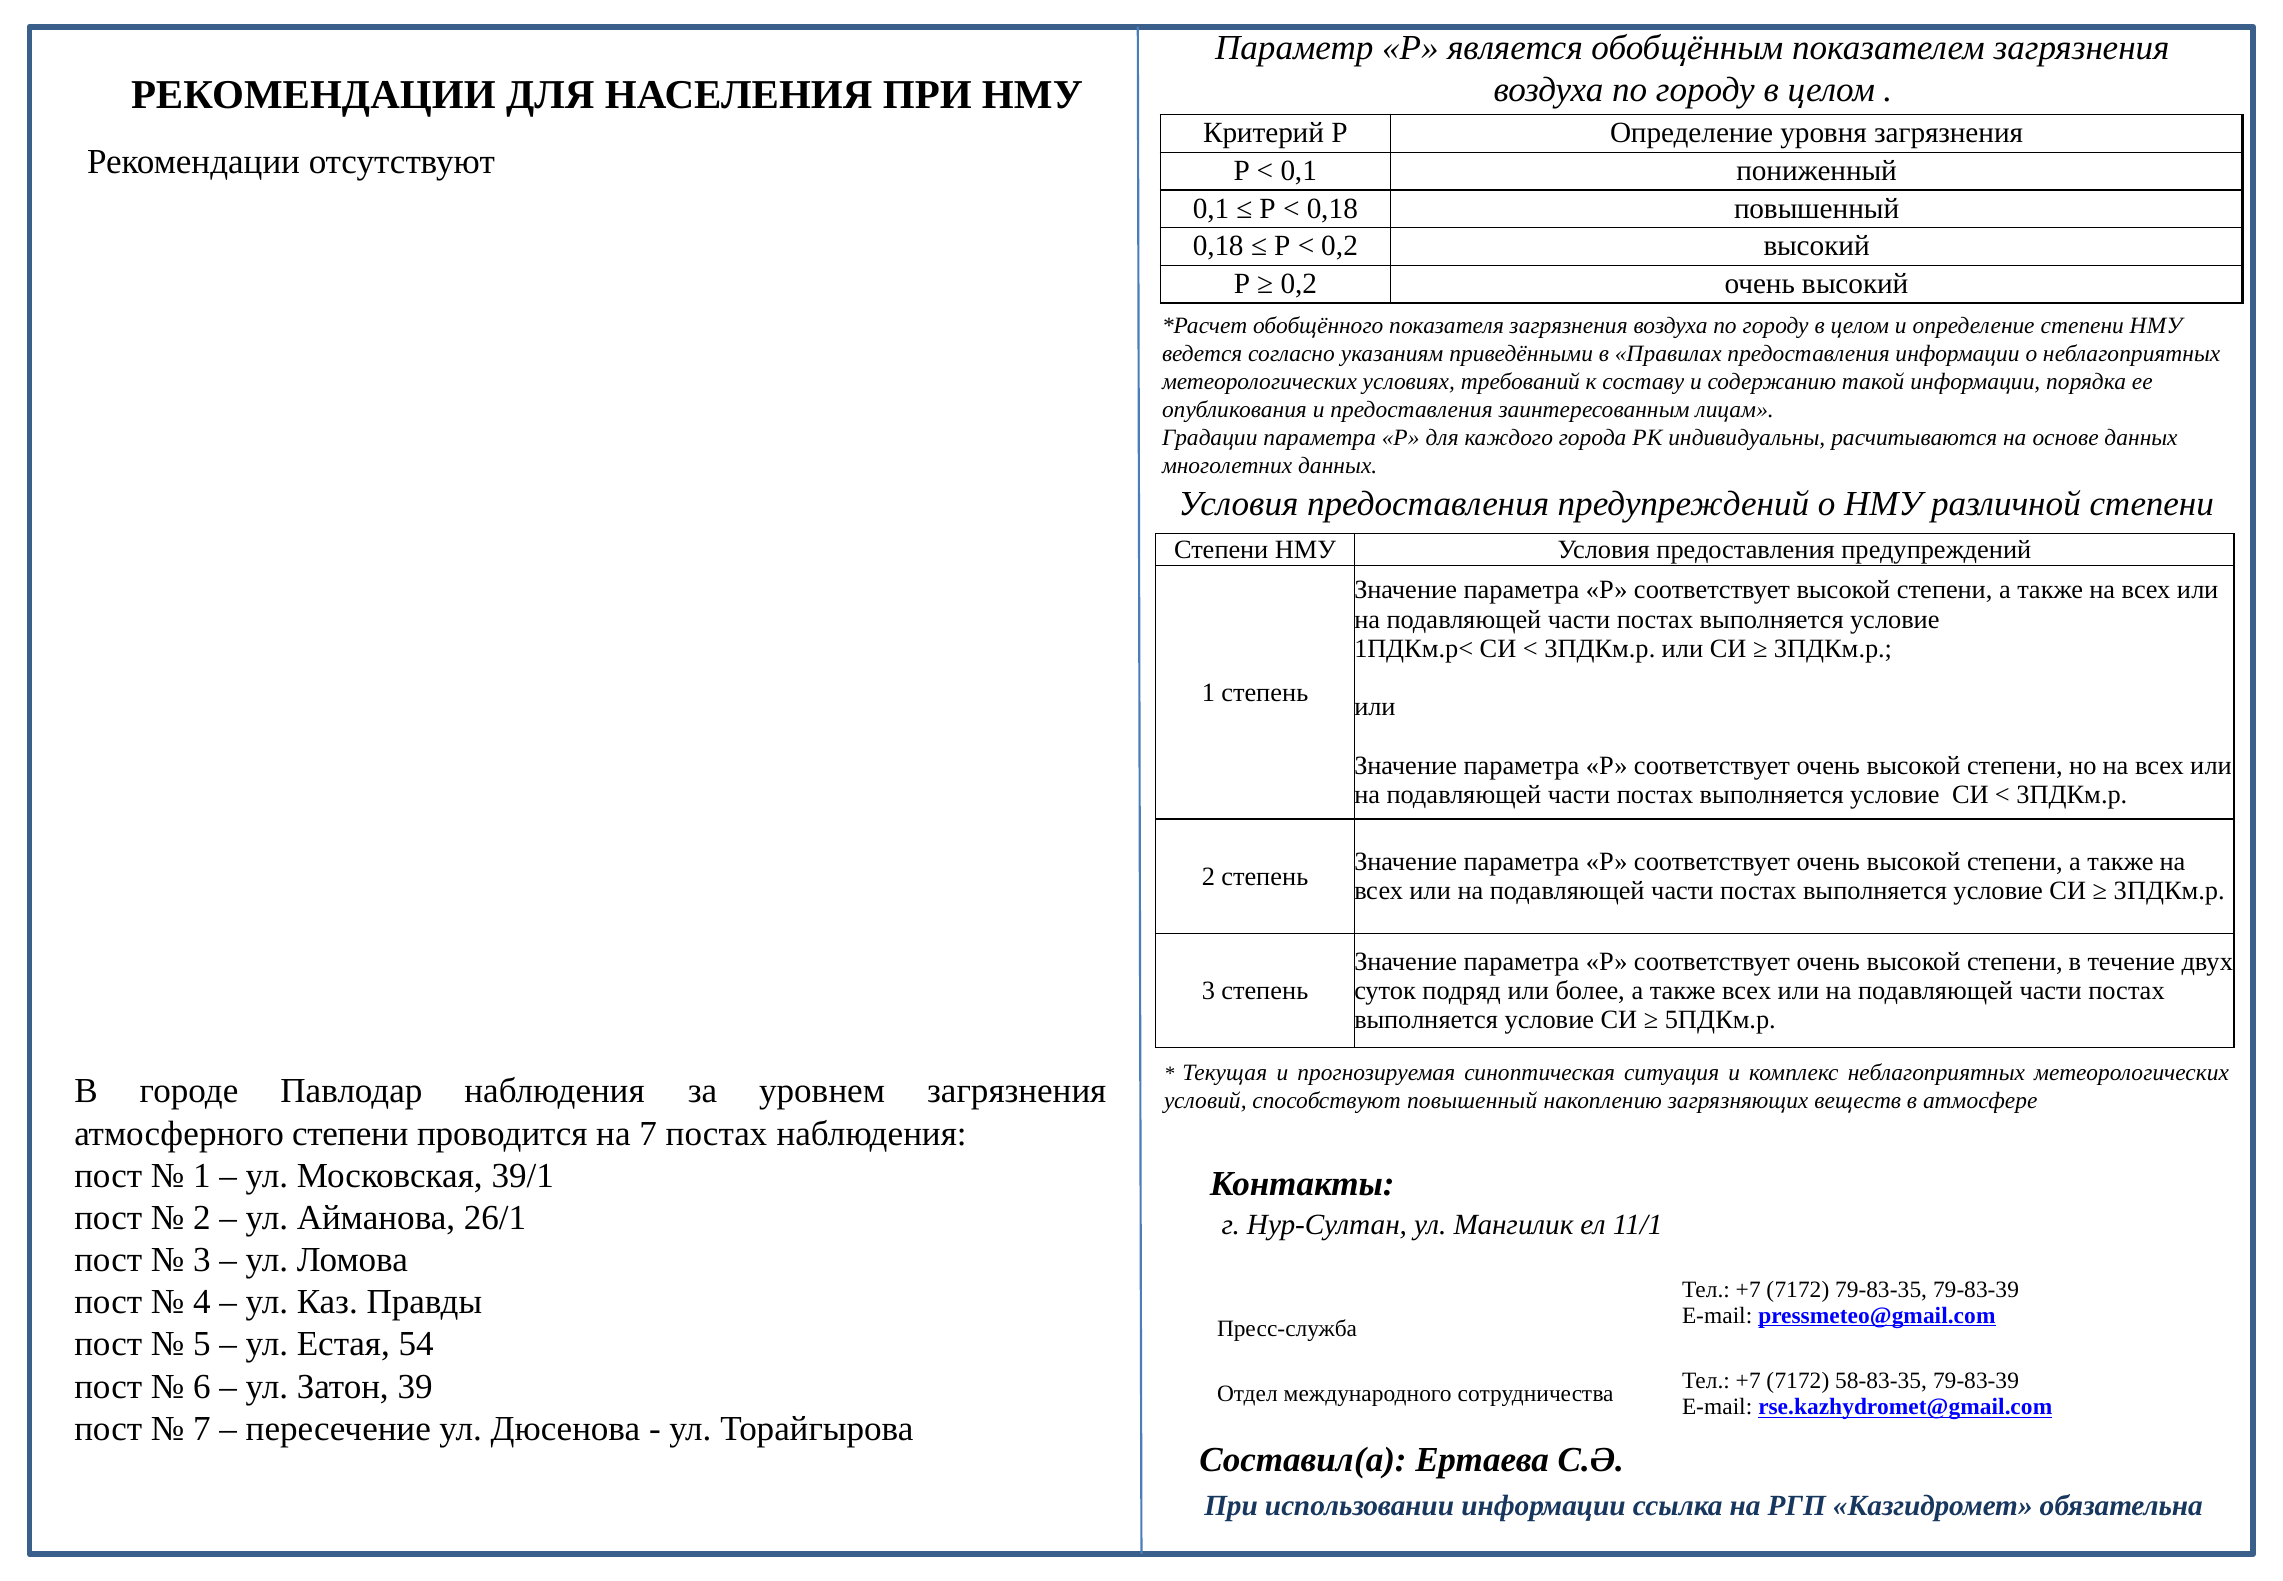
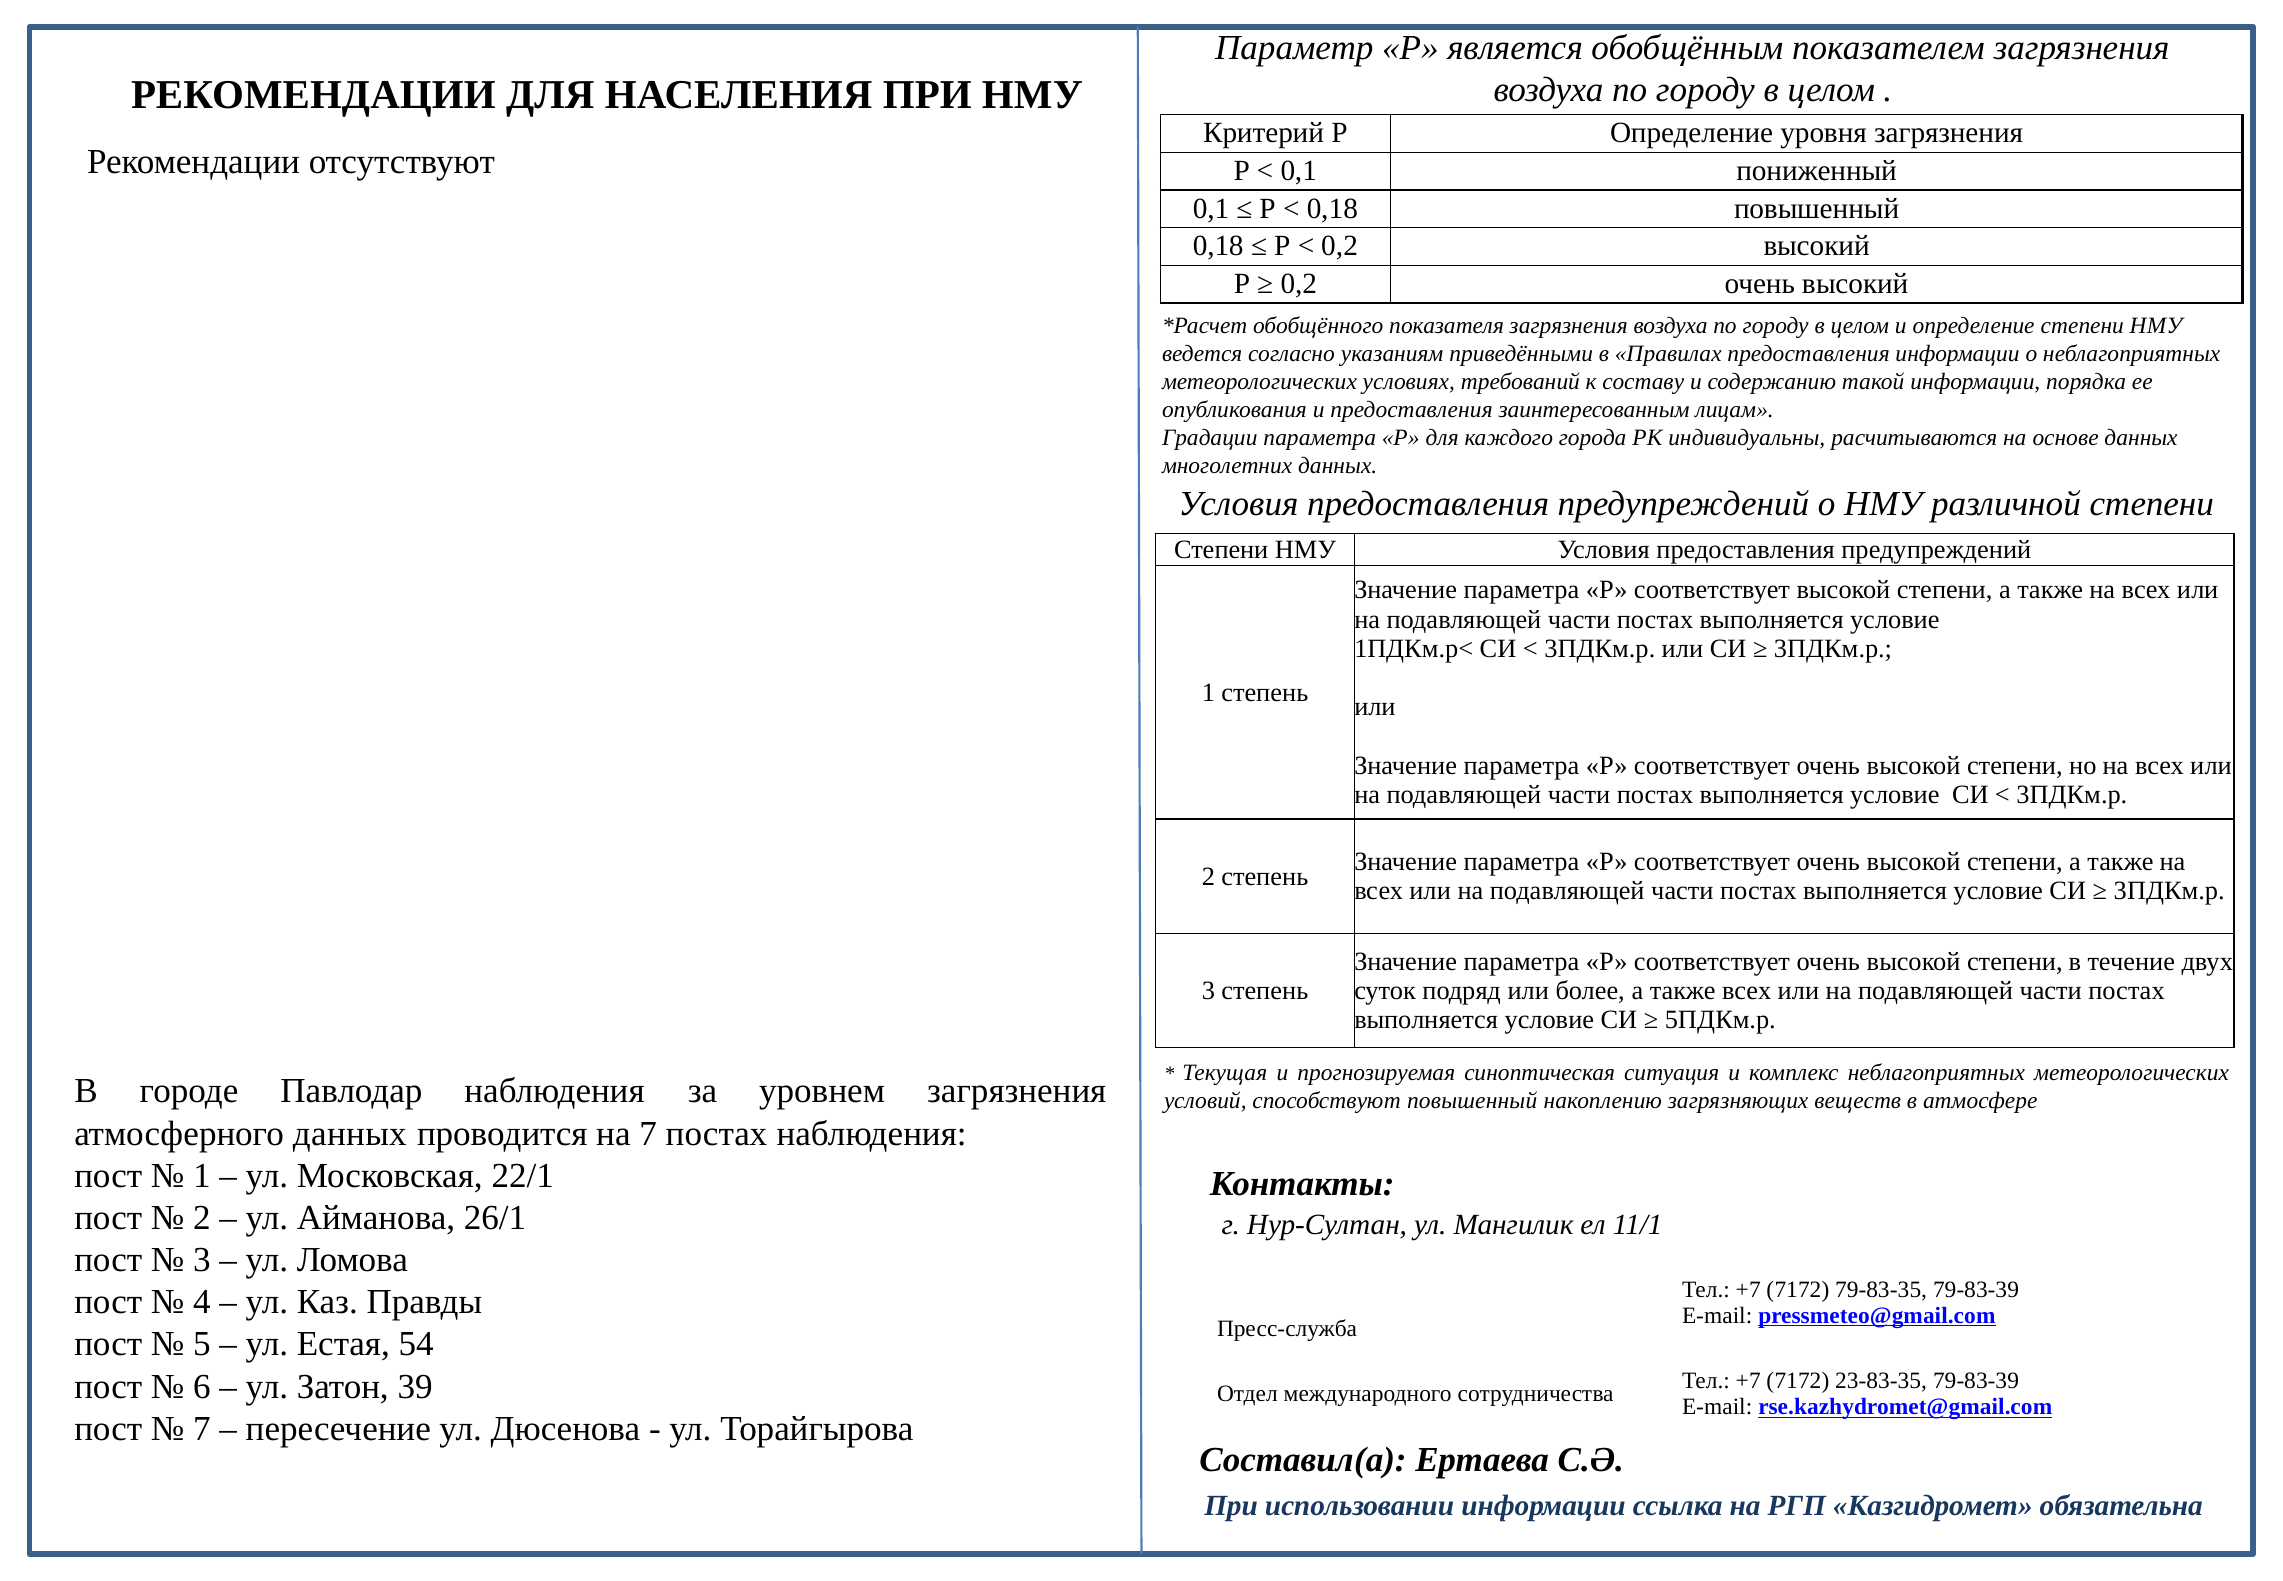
атмосферного степени: степени -> данных
39/1: 39/1 -> 22/1
58-83-35: 58-83-35 -> 23-83-35
